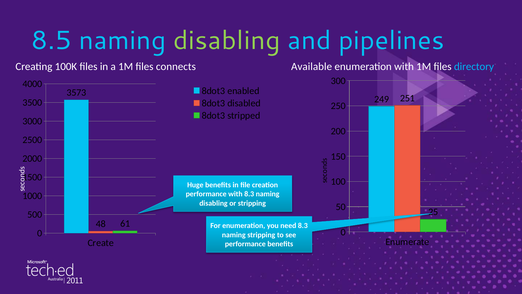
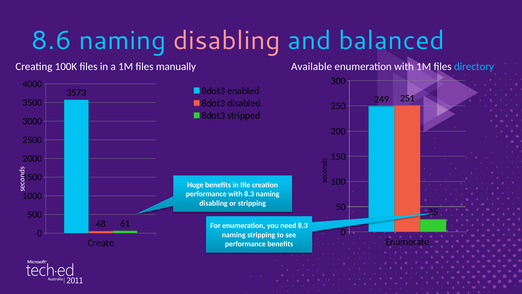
8.5: 8.5 -> 8.6
disabling at (227, 41) colour: light green -> pink
pipelines: pipelines -> balanced
connects: connects -> manually
